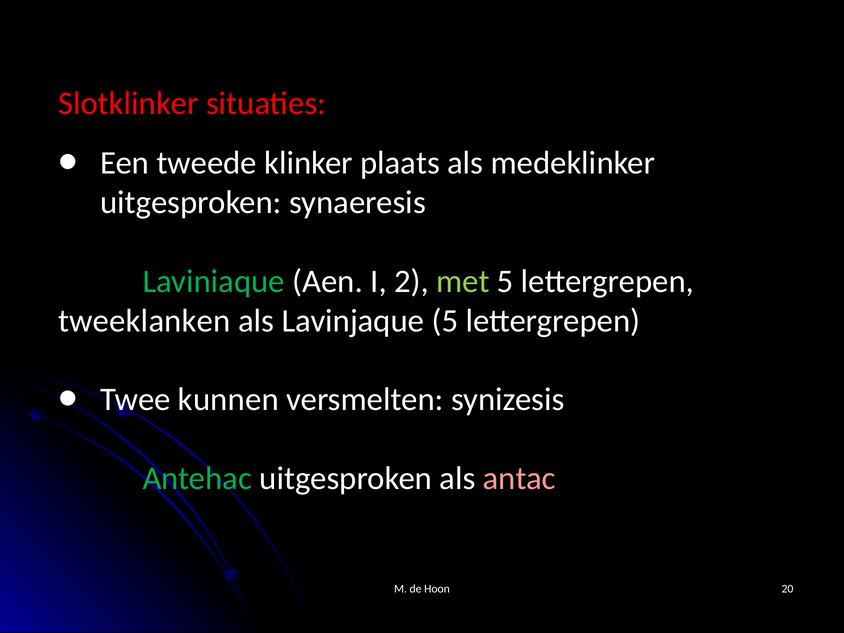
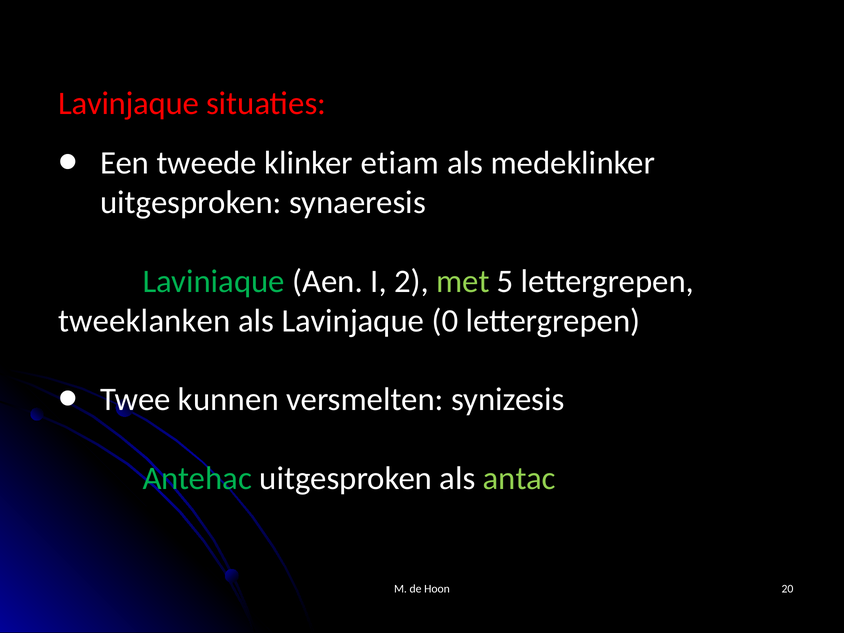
Slotklinker at (128, 103): Slotklinker -> Lavinjaque
plaats: plaats -> etiam
Lavinjaque 5: 5 -> 0
antac colour: pink -> light green
